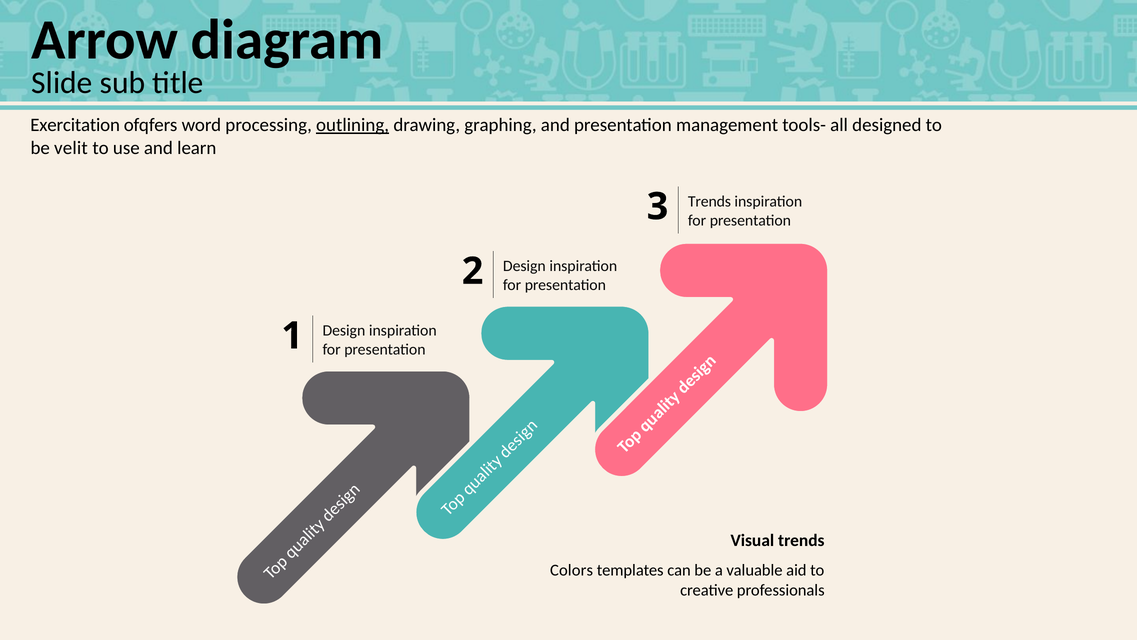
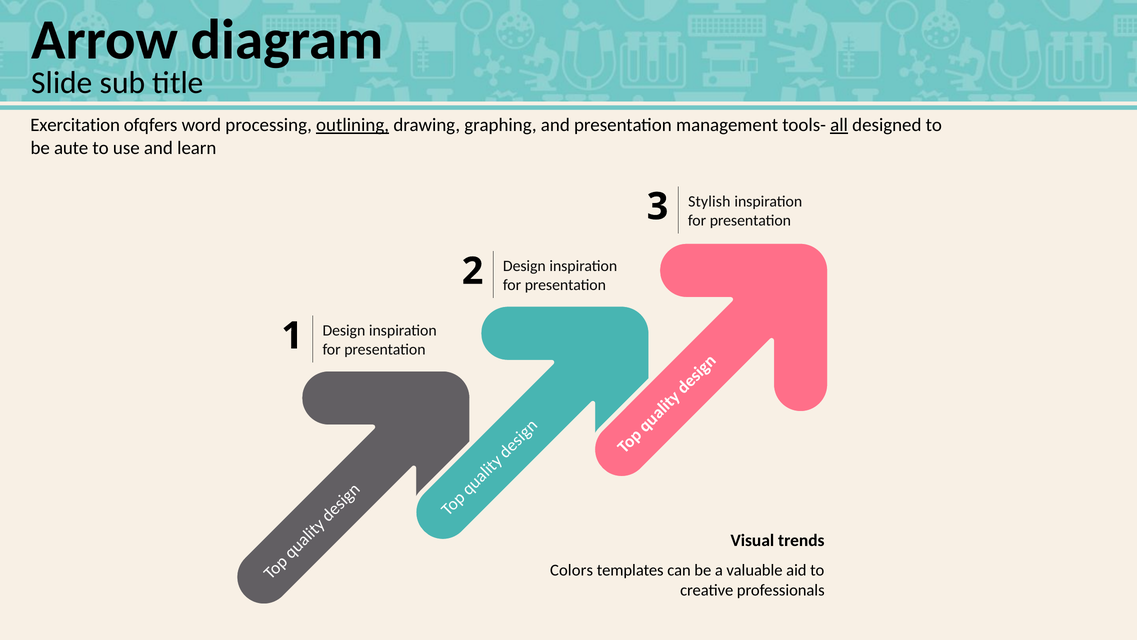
all underline: none -> present
velit: velit -> aute
Trends at (709, 201): Trends -> Stylish
